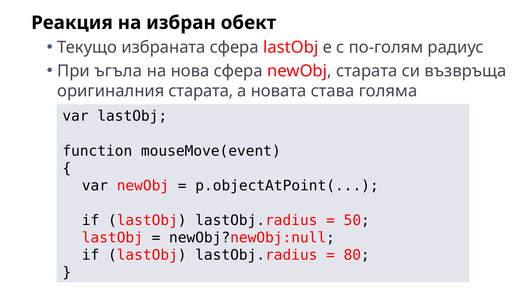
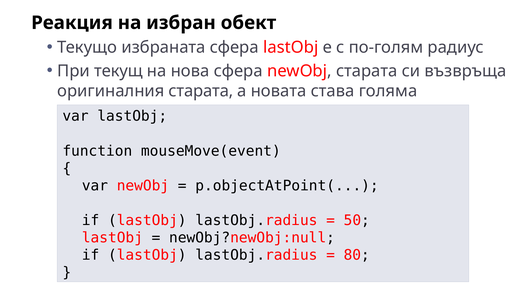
ъгъла: ъгъла -> текущ
